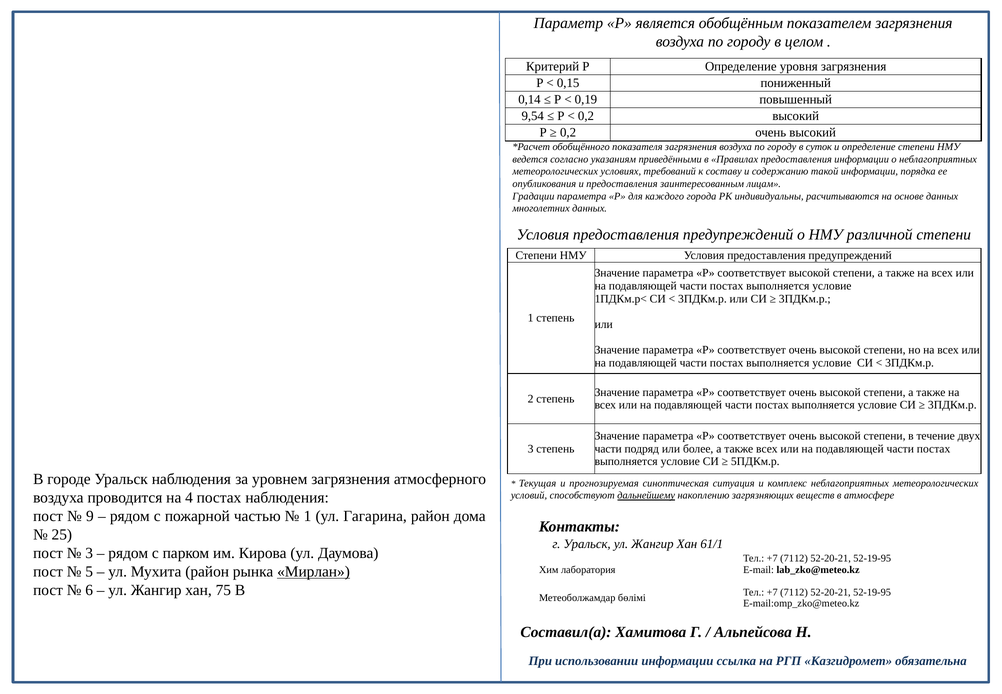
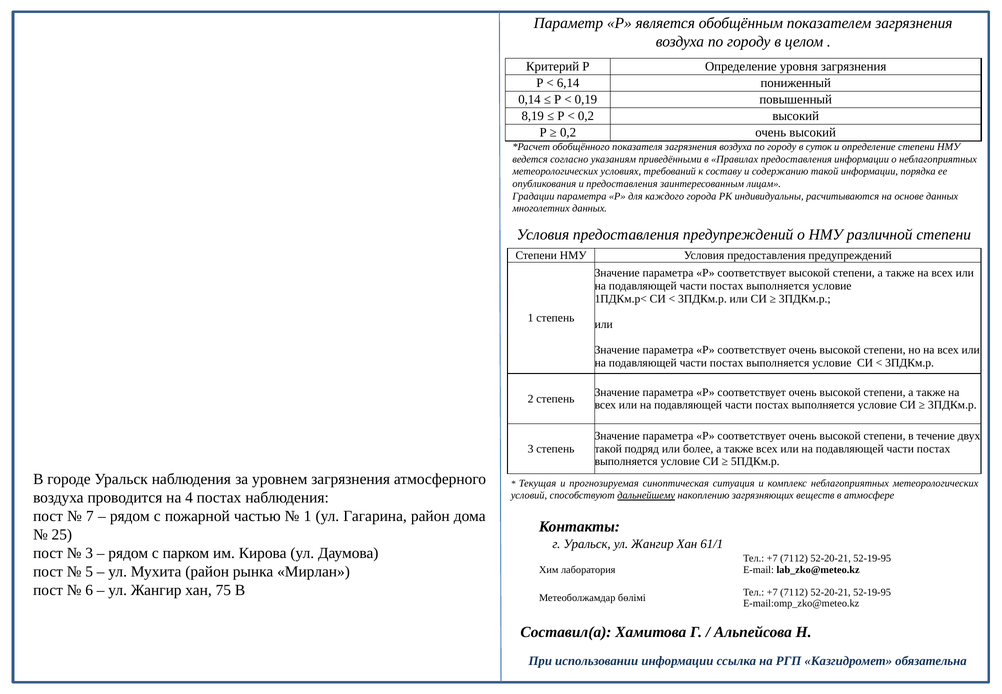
0,15: 0,15 -> 6,14
9,54: 9,54 -> 8,19
части at (608, 449): части -> такой
9: 9 -> 7
Мирлан underline: present -> none
